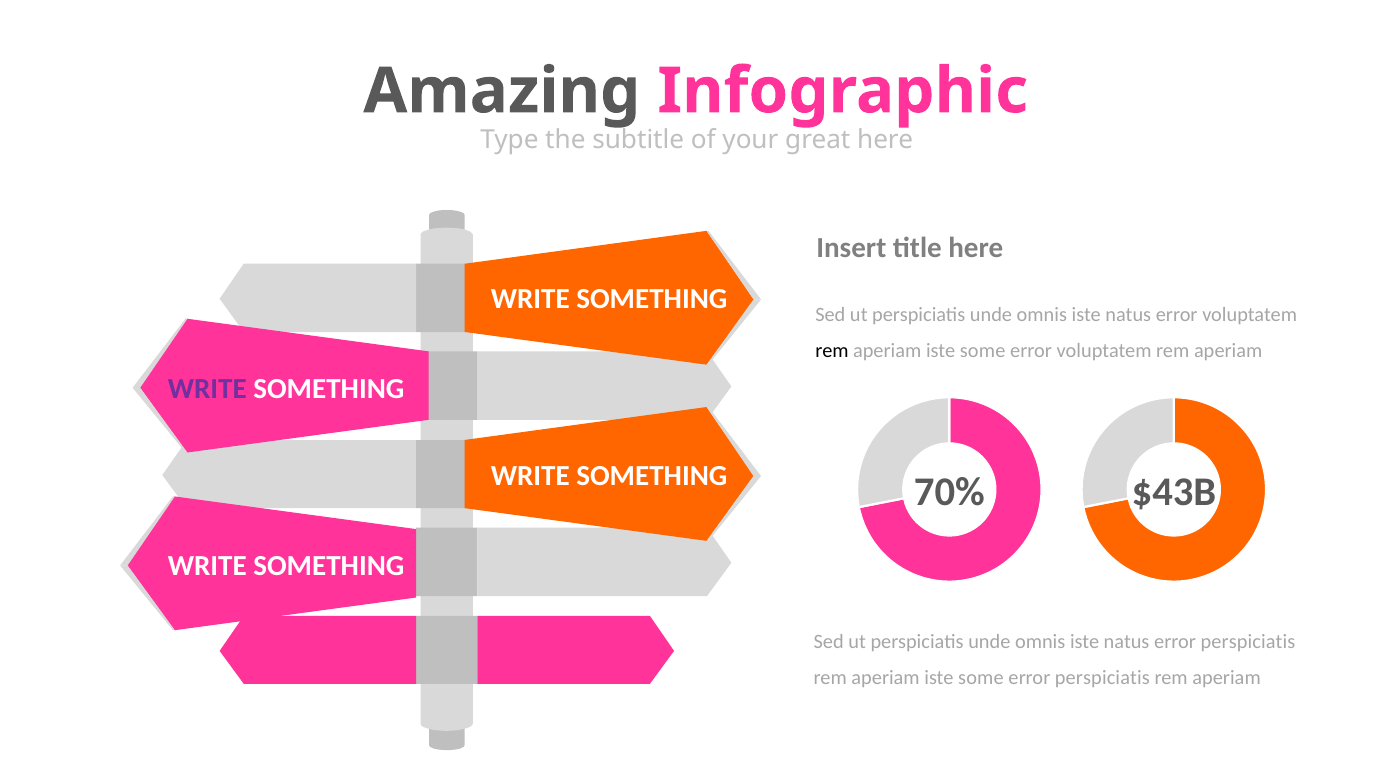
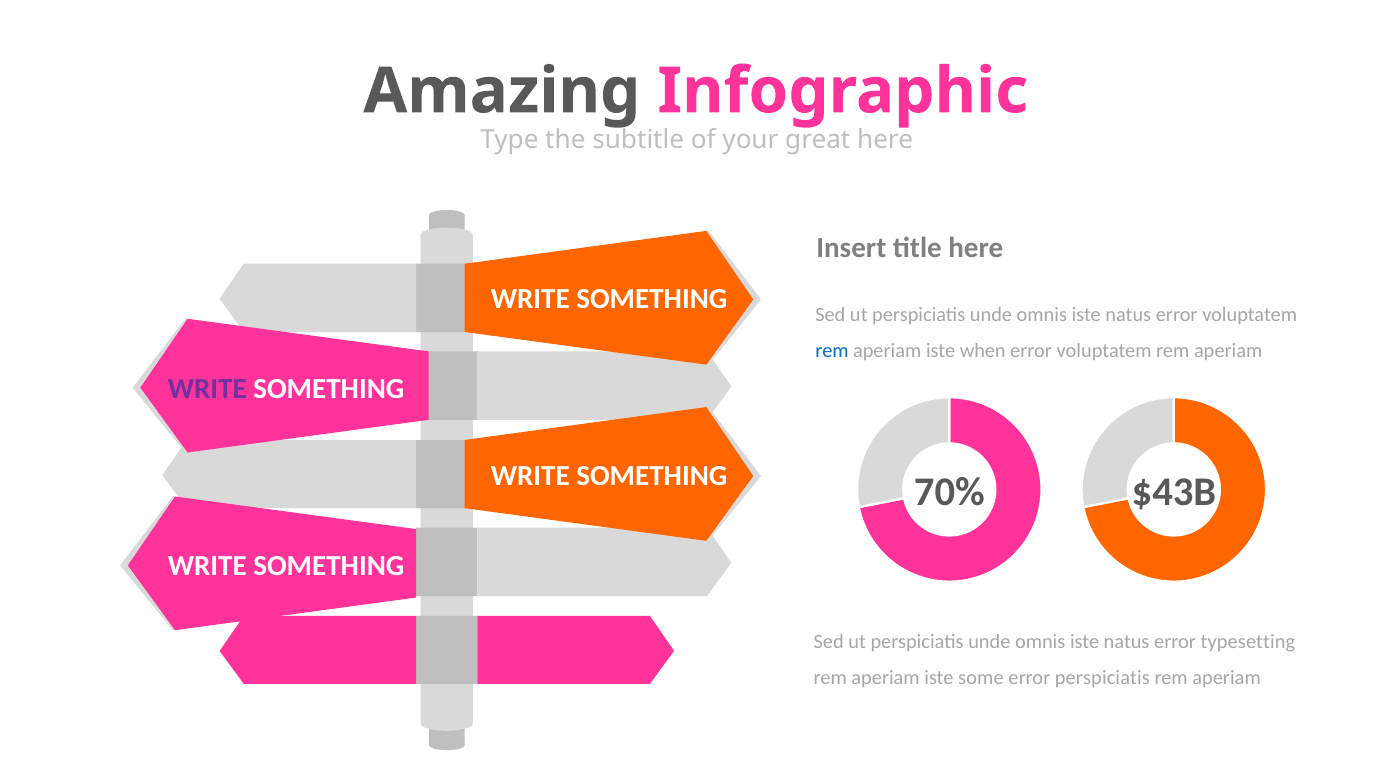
rem at (832, 351) colour: black -> blue
some at (983, 351): some -> when
natus error perspiciatis: perspiciatis -> typesetting
